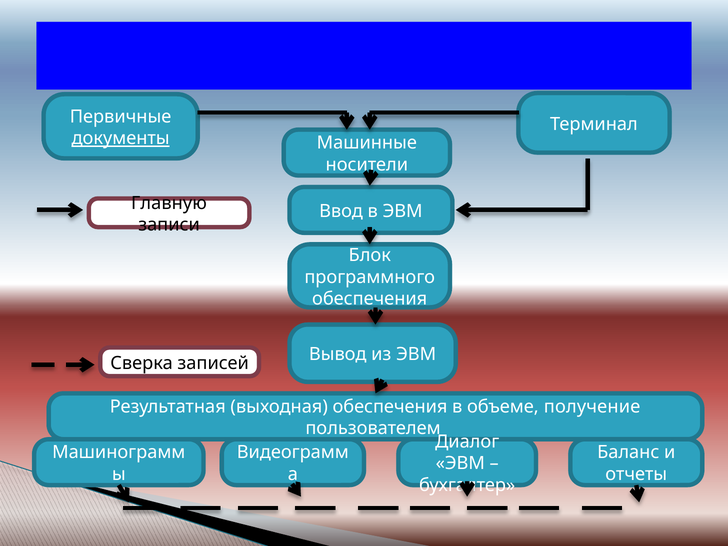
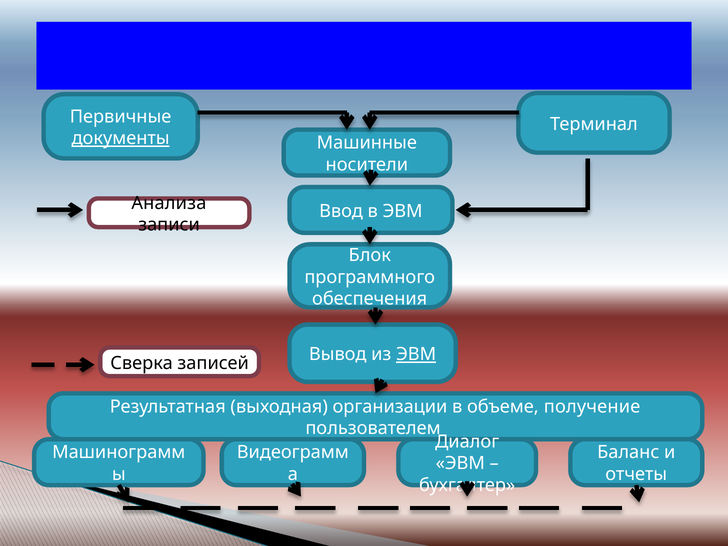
Главную: Главную -> Анализа
ЭВМ at (416, 354) underline: none -> present
выходная обеспечения: обеспечения -> организации
